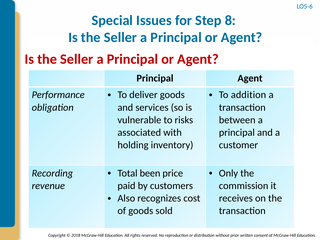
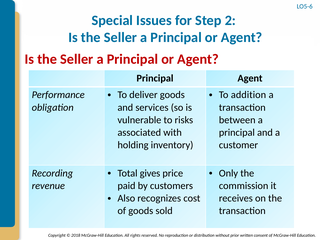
8: 8 -> 2
been: been -> gives
